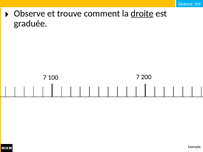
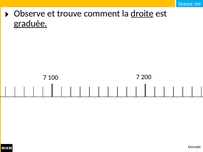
graduée underline: none -> present
